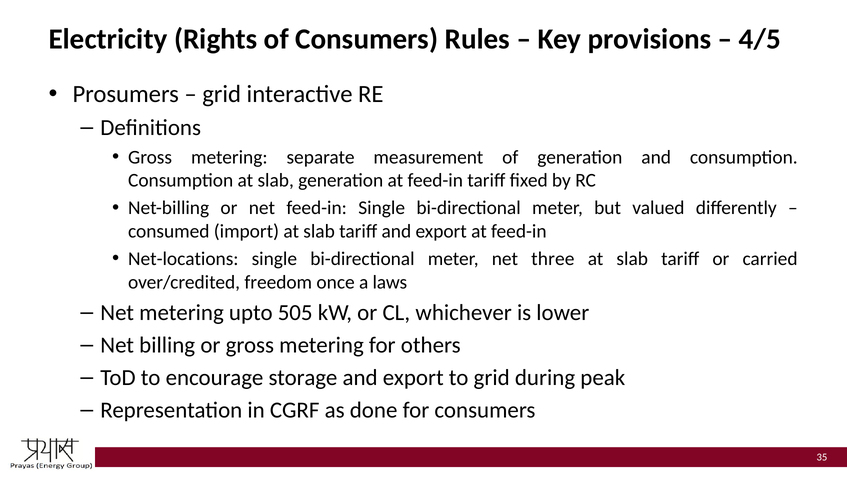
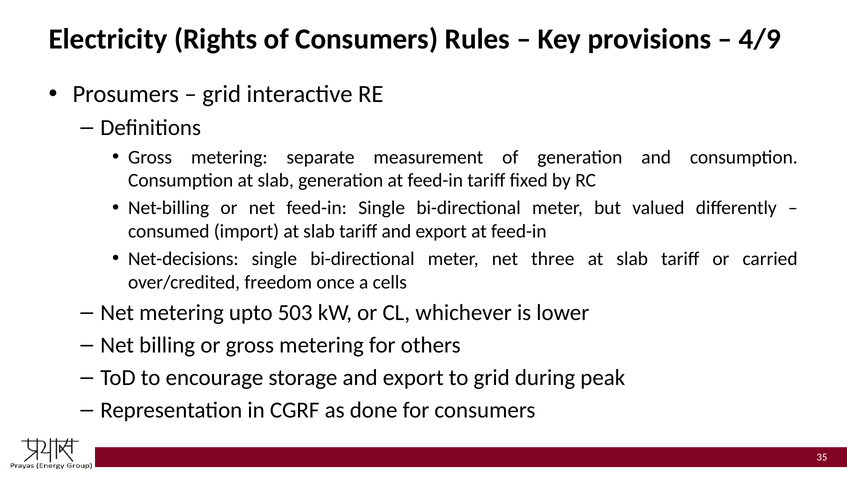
4/5: 4/5 -> 4/9
Net-locations: Net-locations -> Net-decisions
laws: laws -> cells
505: 505 -> 503
